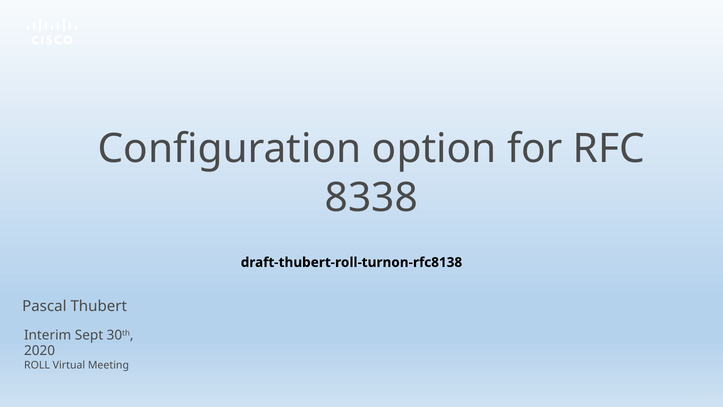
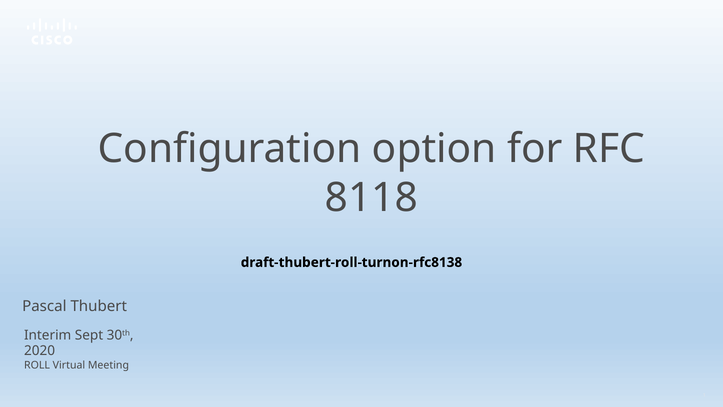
8338: 8338 -> 8118
